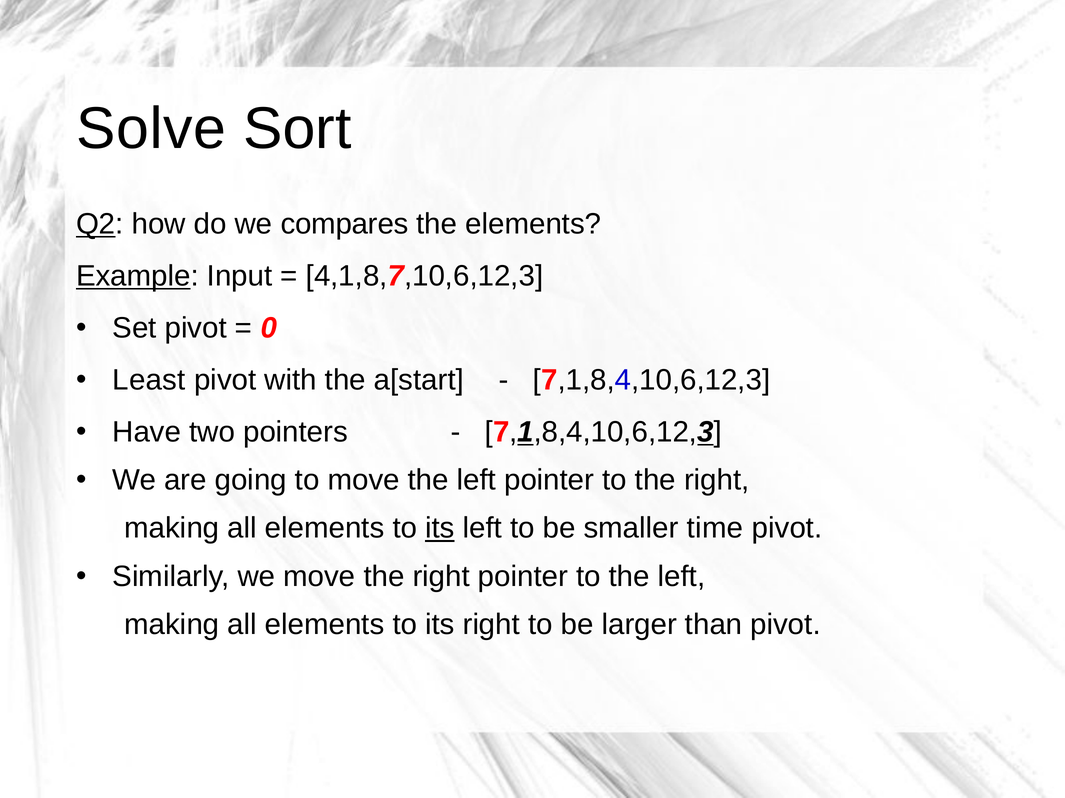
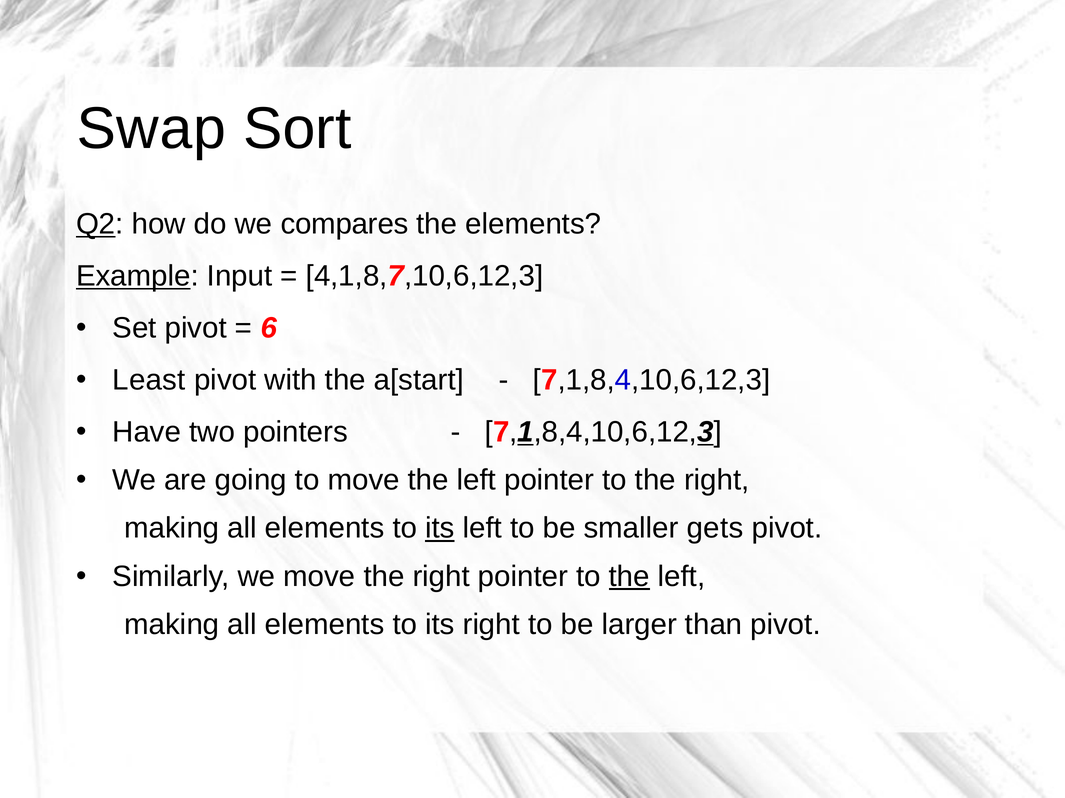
Solve: Solve -> Swap
0: 0 -> 6
time: time -> gets
the at (629, 577) underline: none -> present
